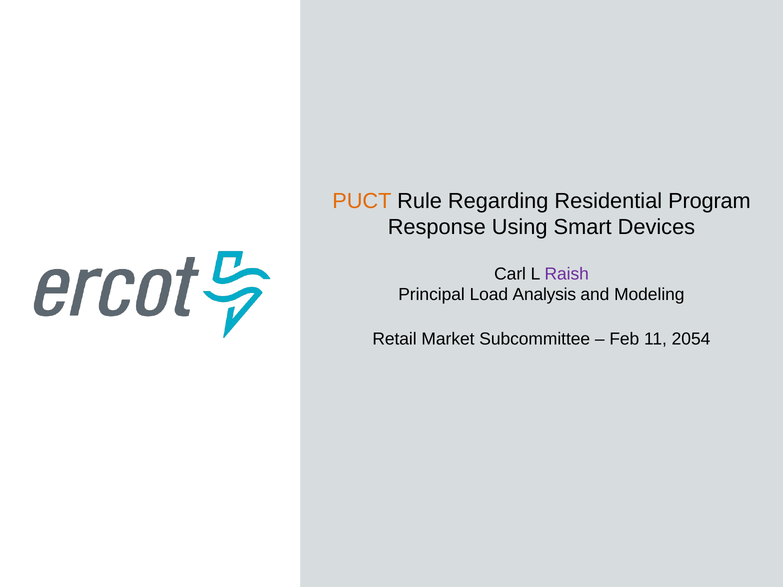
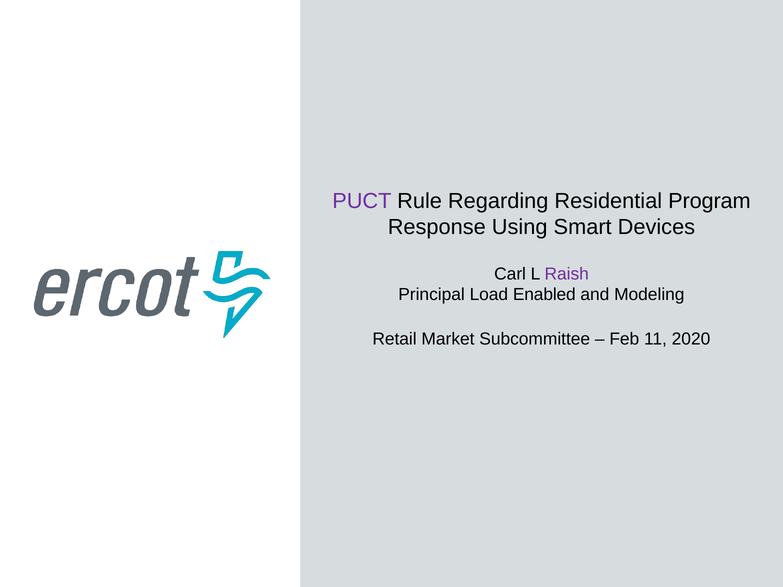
PUCT colour: orange -> purple
Analysis: Analysis -> Enabled
2054: 2054 -> 2020
